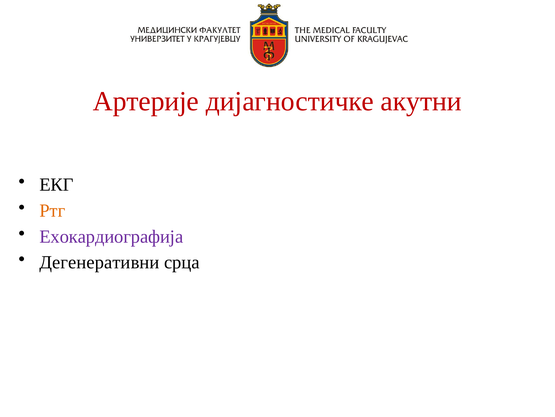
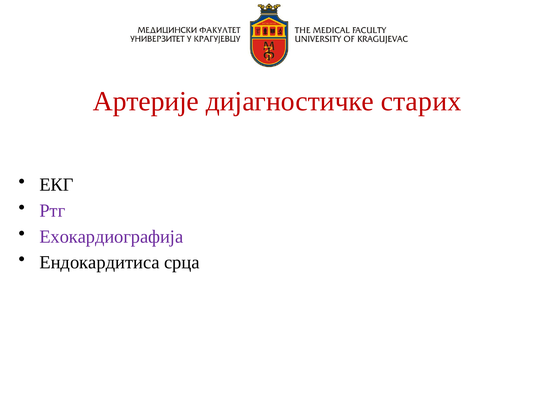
акутни: акутни -> старих
Ртг colour: orange -> purple
Дегенеративни: Дегенеративни -> Ендокардитиса
